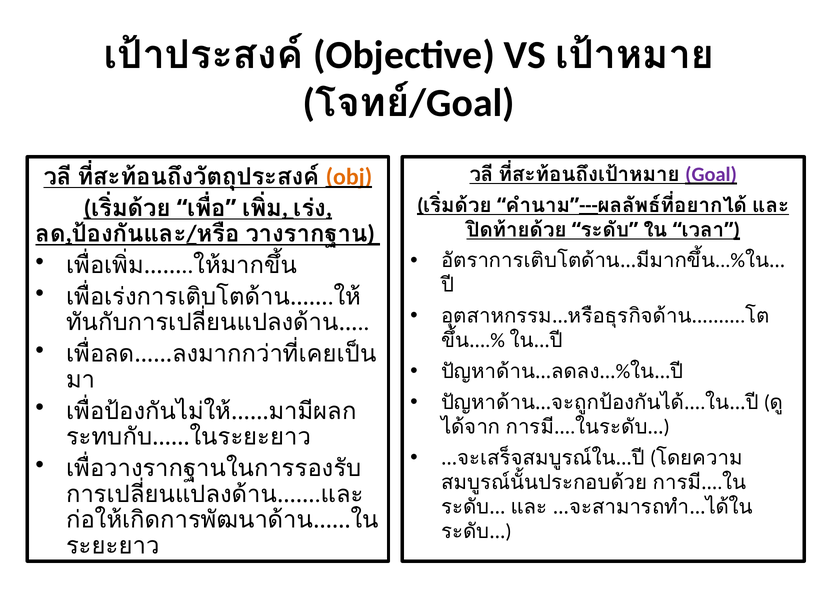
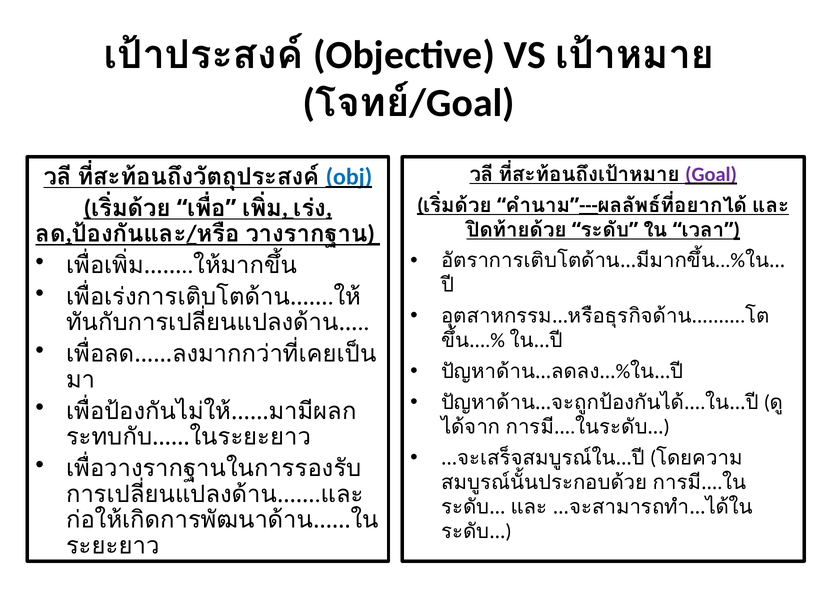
obj colour: orange -> blue
